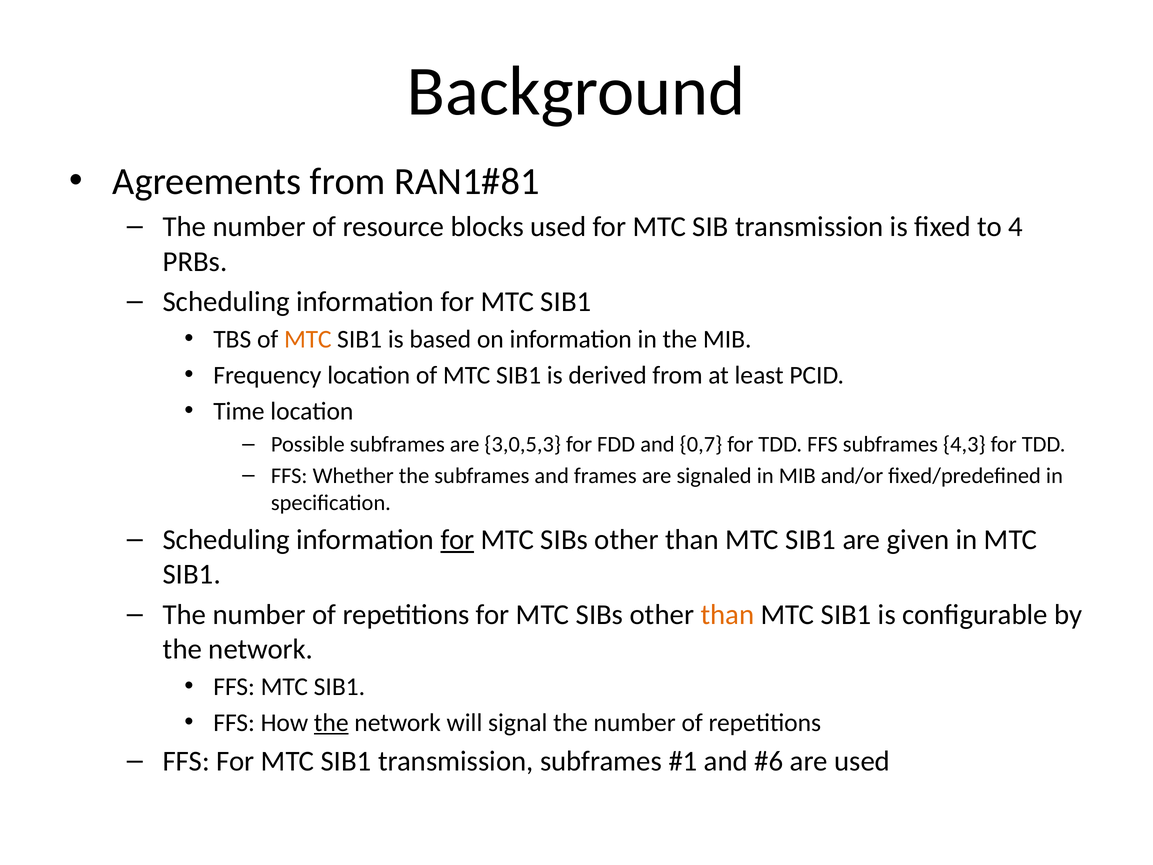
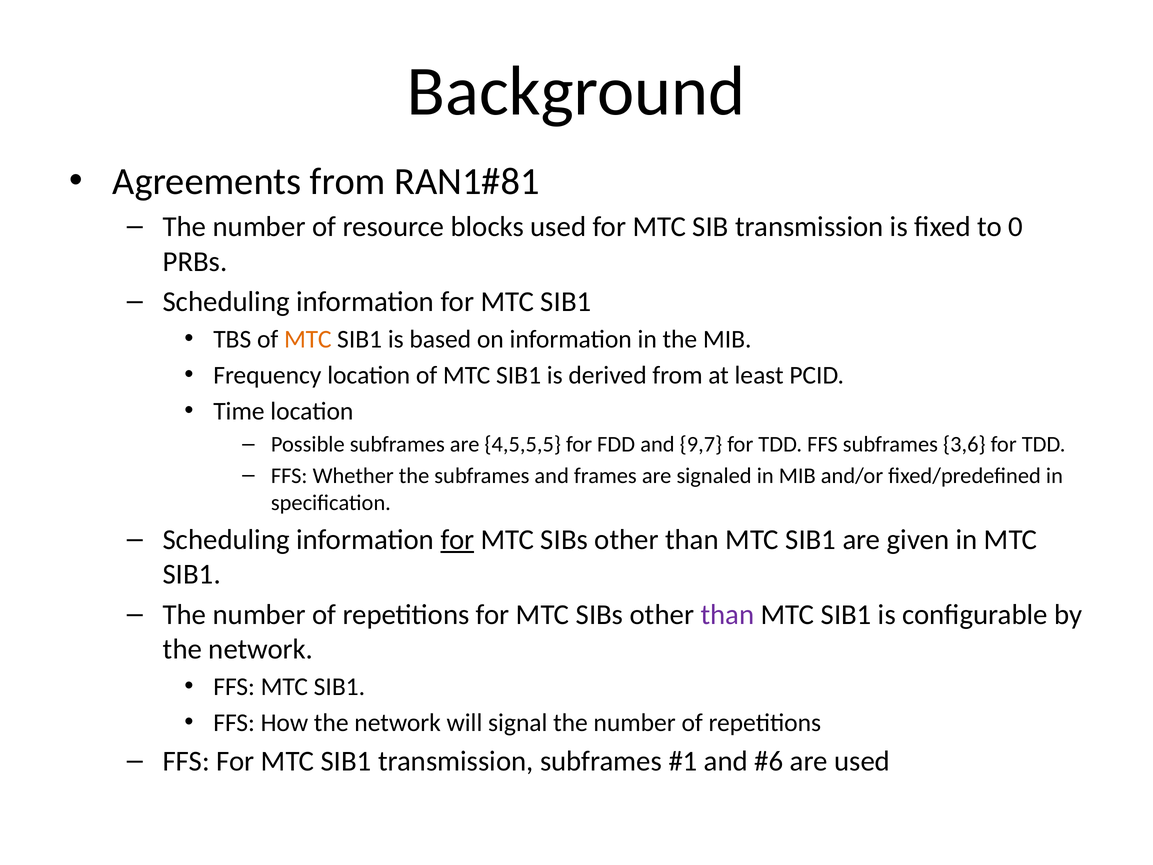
4: 4 -> 0
3,0,5,3: 3,0,5,3 -> 4,5,5,5
0,7: 0,7 -> 9,7
4,3: 4,3 -> 3,6
than at (727, 614) colour: orange -> purple
the at (331, 722) underline: present -> none
